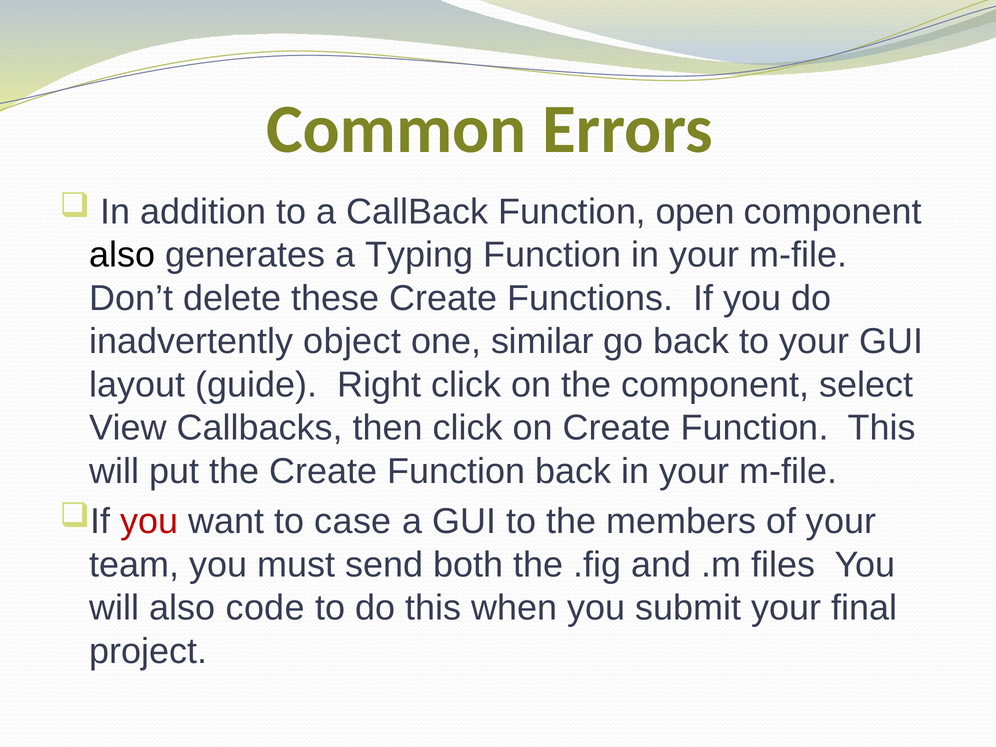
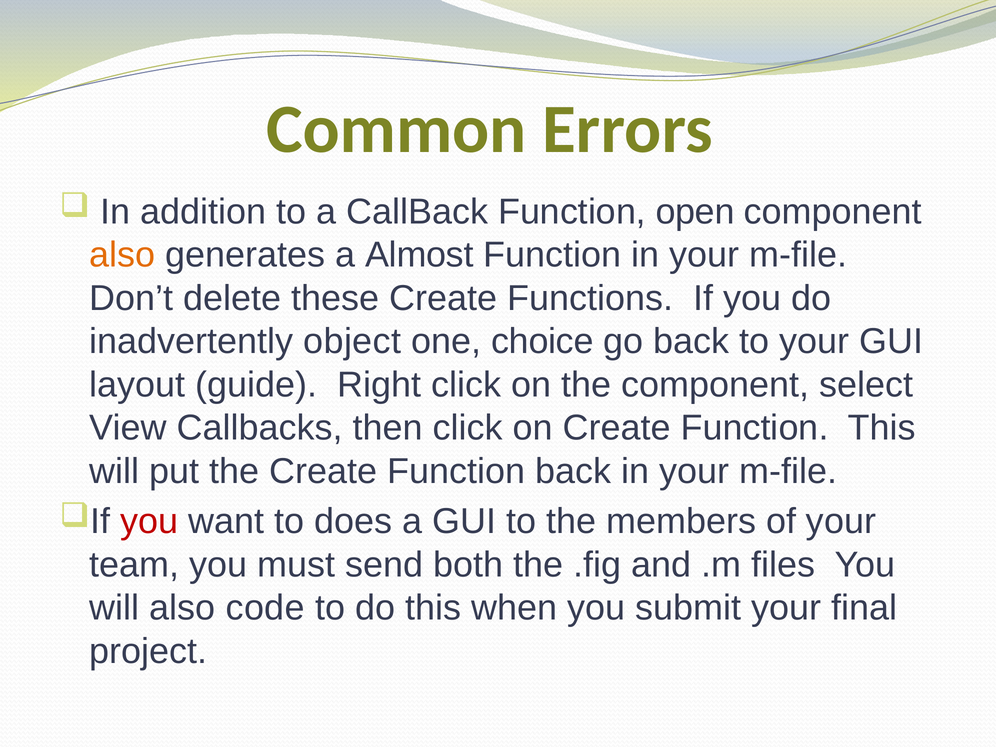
also at (122, 255) colour: black -> orange
Typing: Typing -> Almost
similar: similar -> choice
case: case -> does
